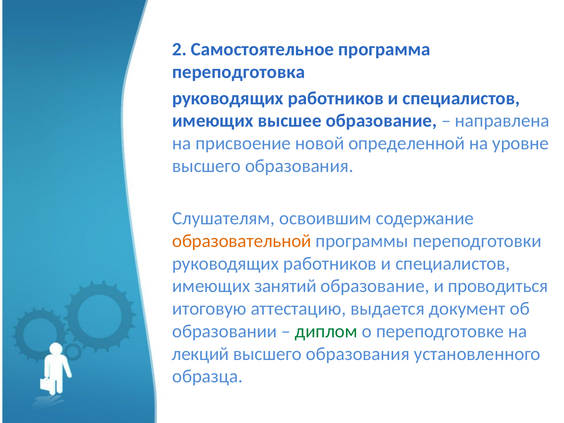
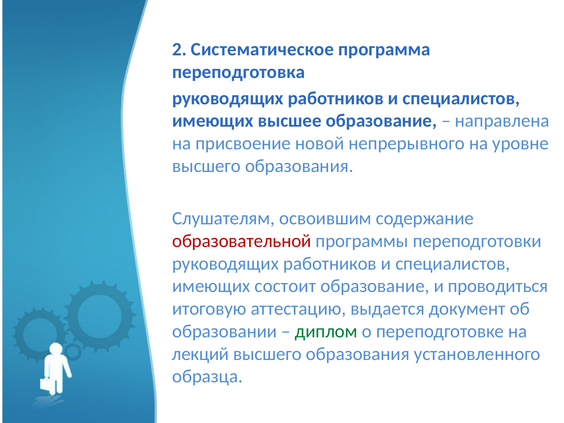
Самостоятельное: Самостоятельное -> Систематическое
определенной: определенной -> непрерывного
образовательной colour: orange -> red
занятий: занятий -> состоит
